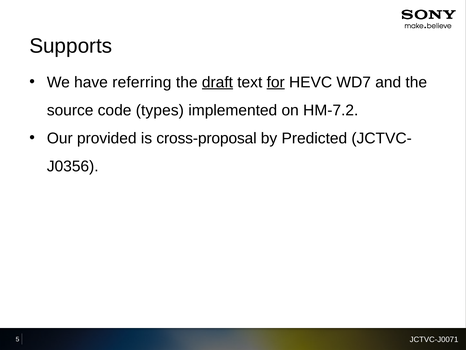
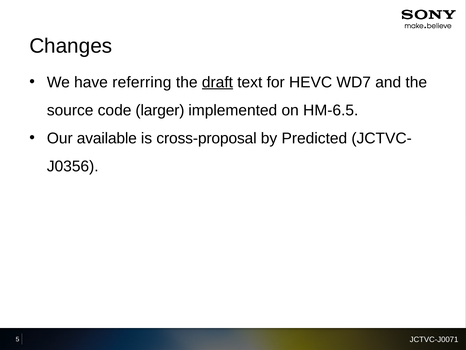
Supports: Supports -> Changes
for underline: present -> none
types: types -> larger
HM-7.2: HM-7.2 -> HM-6.5
provided: provided -> available
